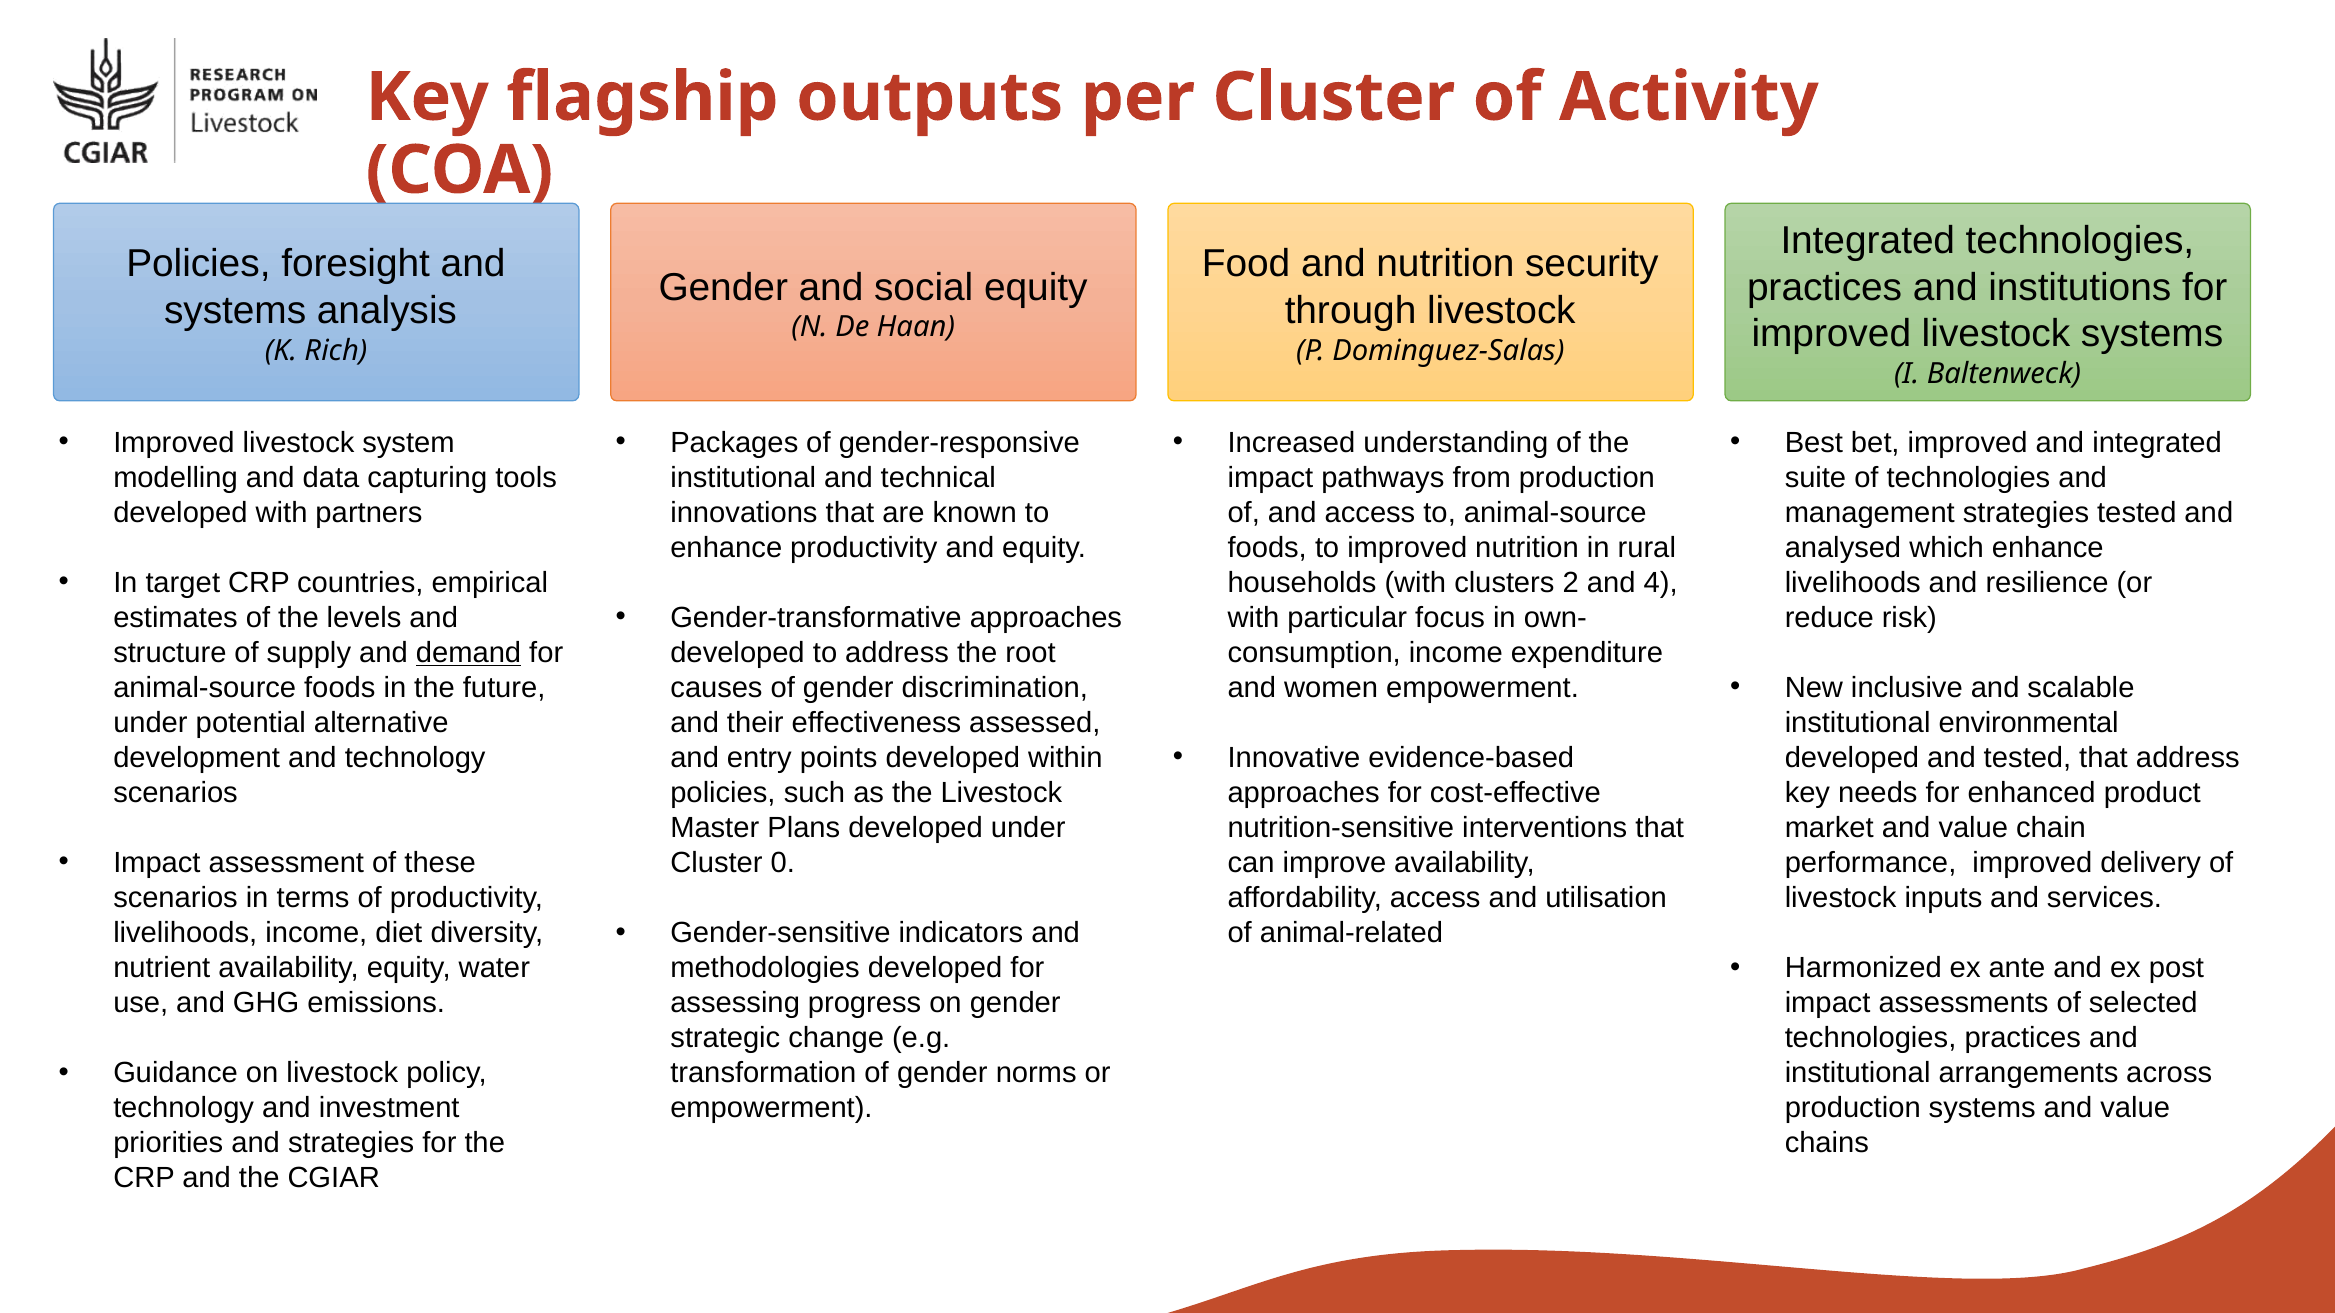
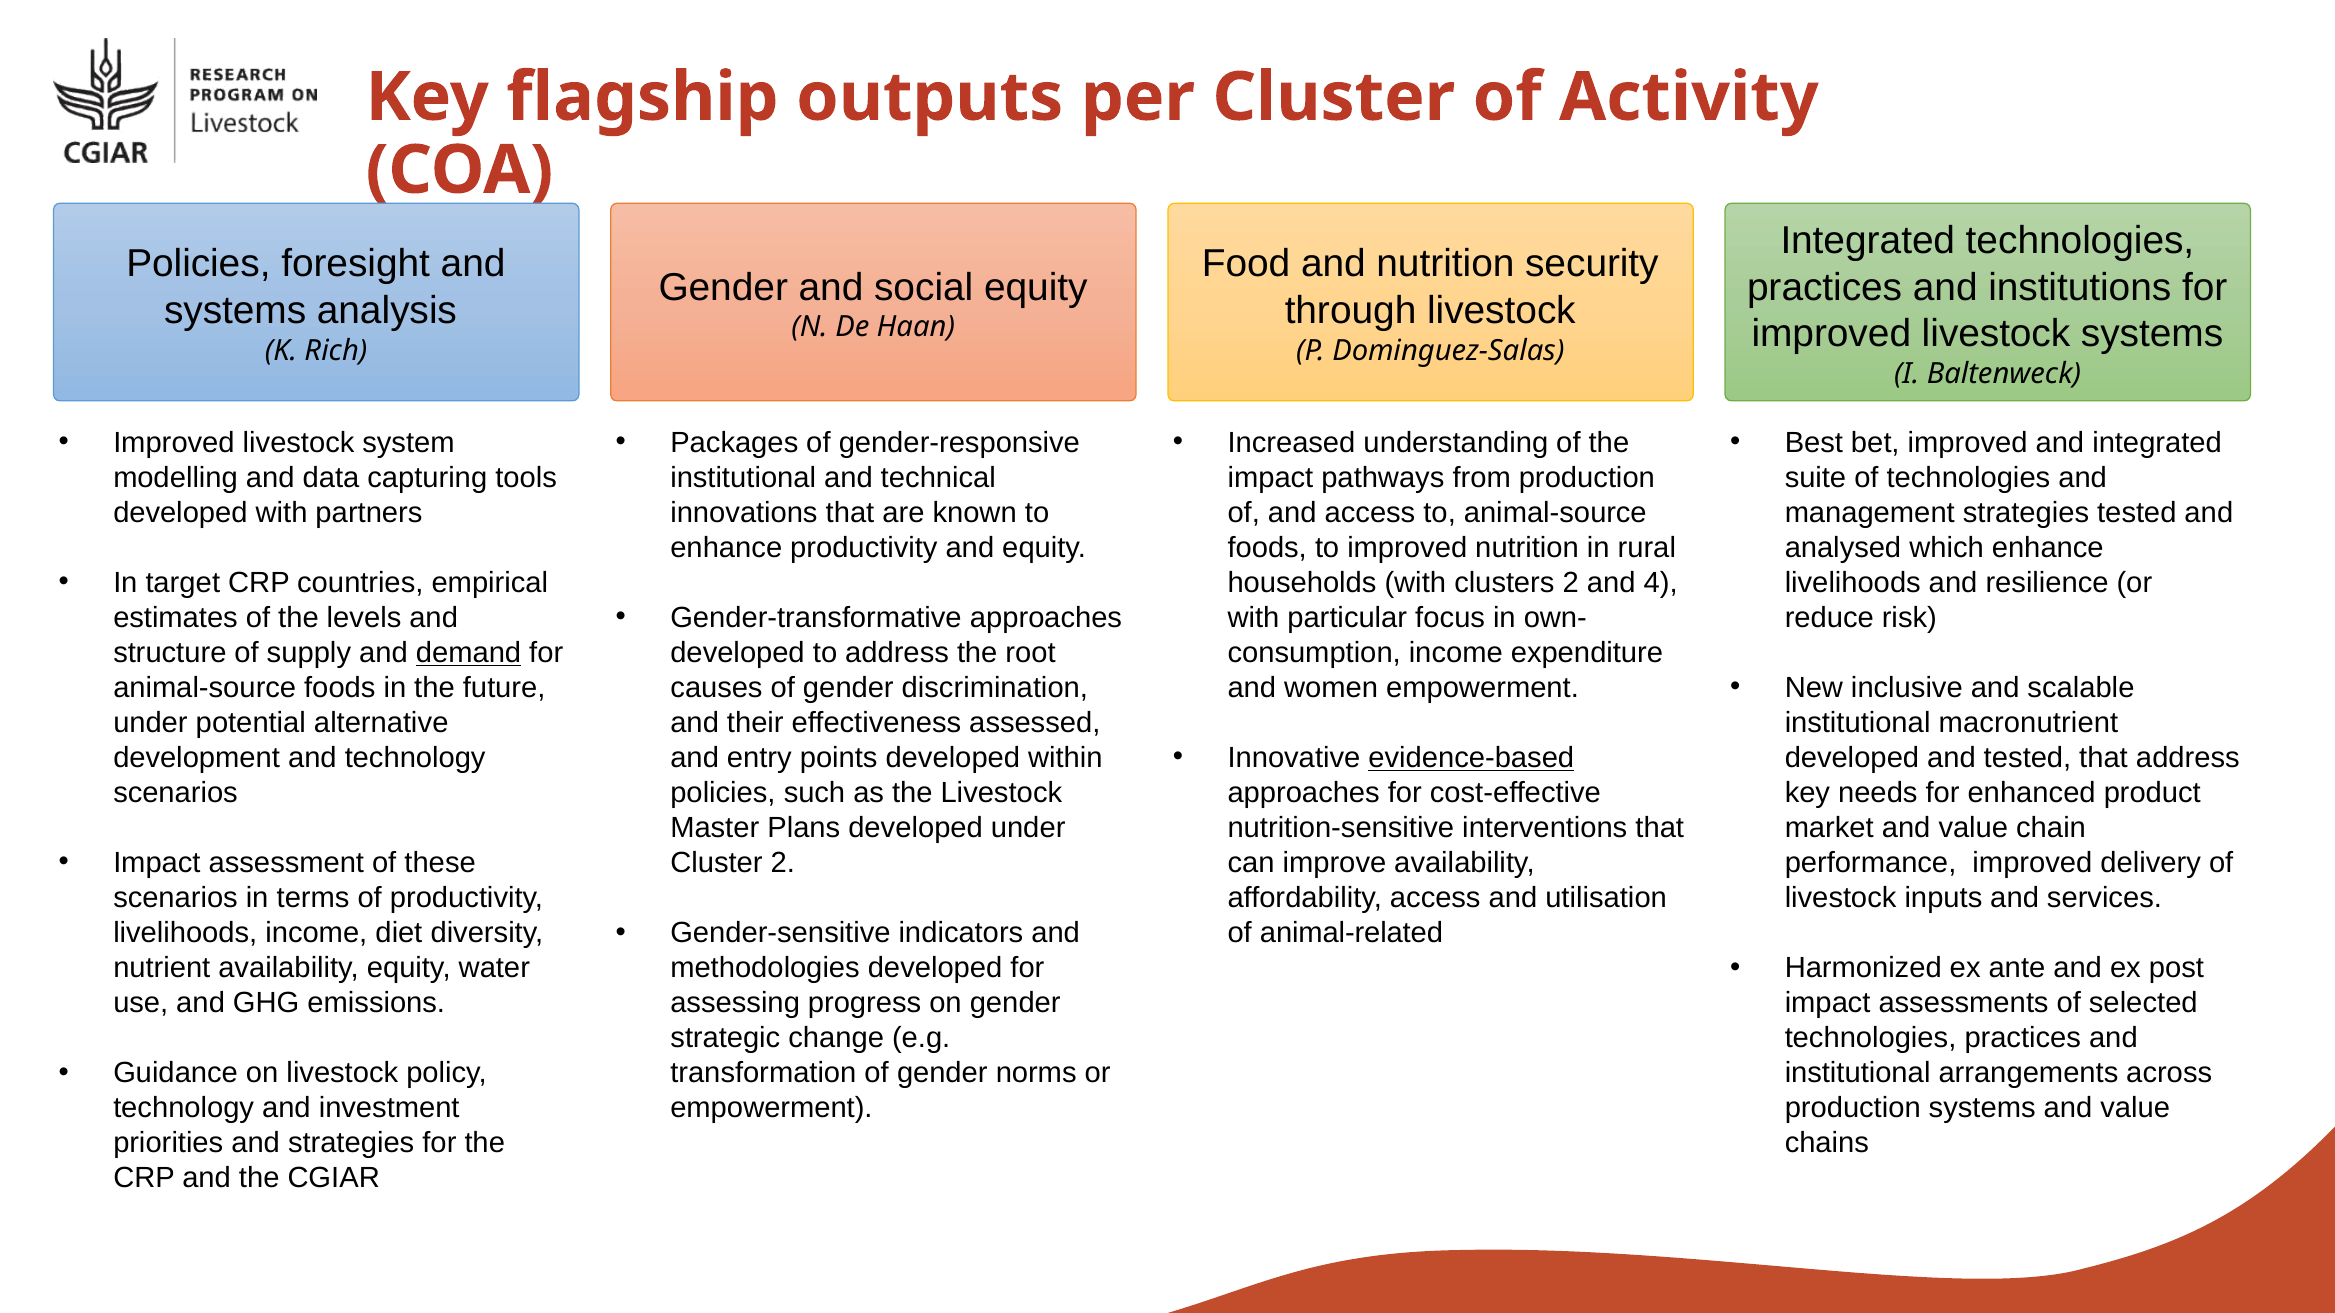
environmental: environmental -> macronutrient
evidence-based underline: none -> present
Cluster 0: 0 -> 2
